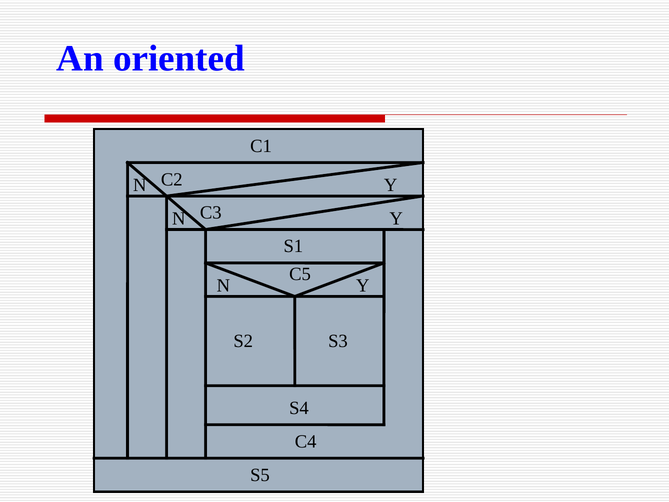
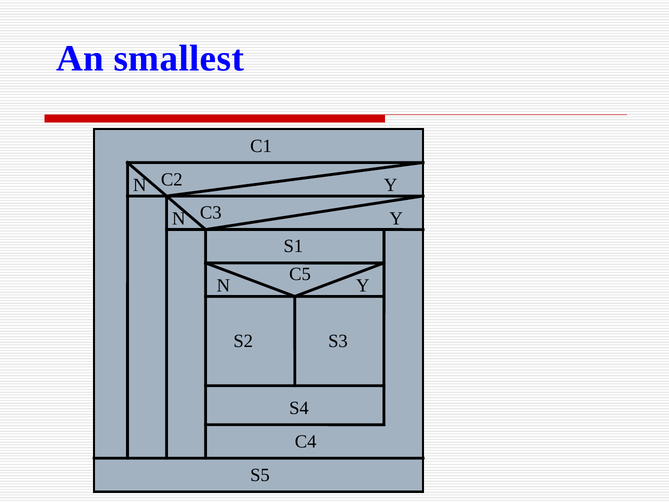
oriented: oriented -> smallest
